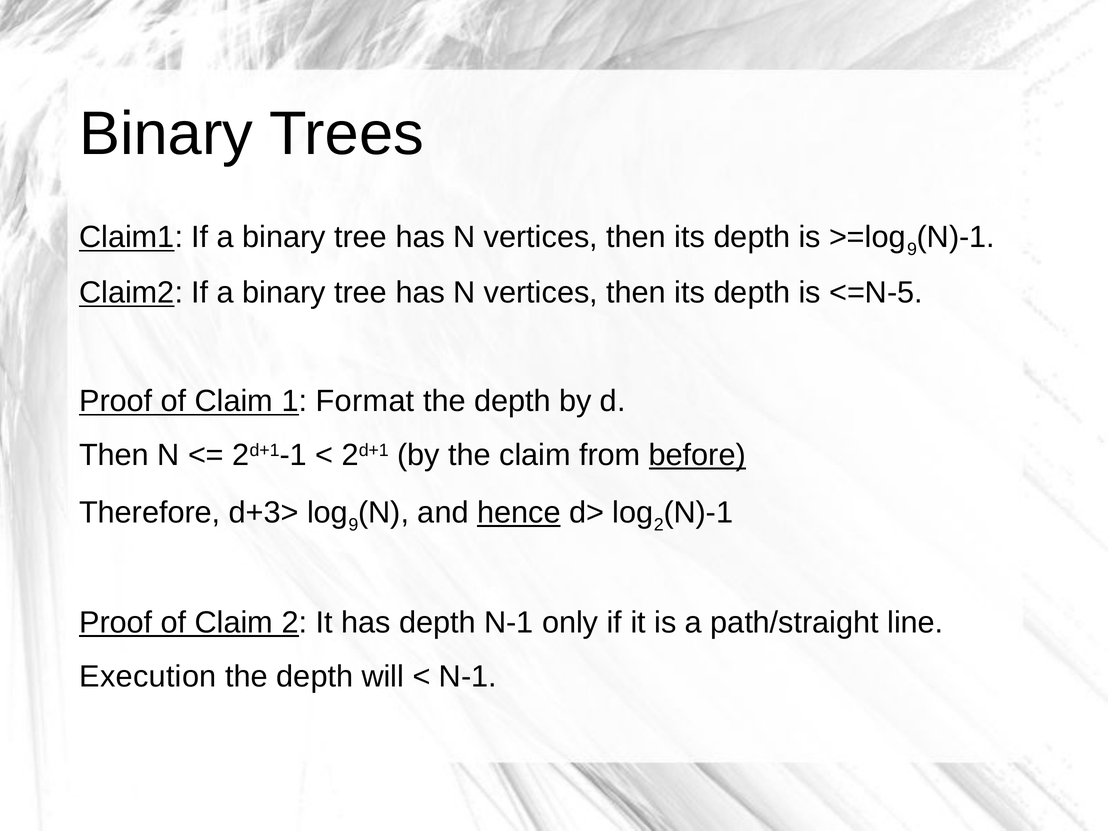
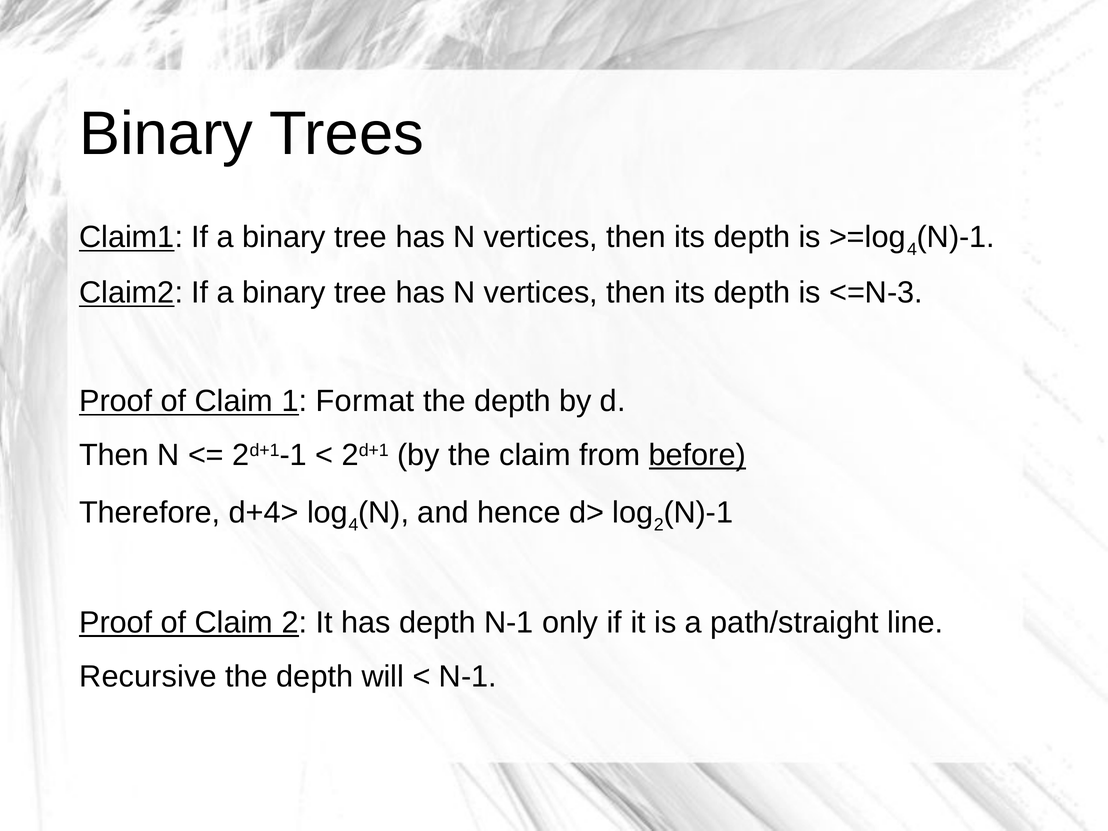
9 at (912, 249): 9 -> 4
<=N-5: <=N-5 -> <=N-3
d+3>: d+3> -> d+4>
9 at (353, 525): 9 -> 4
hence underline: present -> none
Execution: Execution -> Recursive
